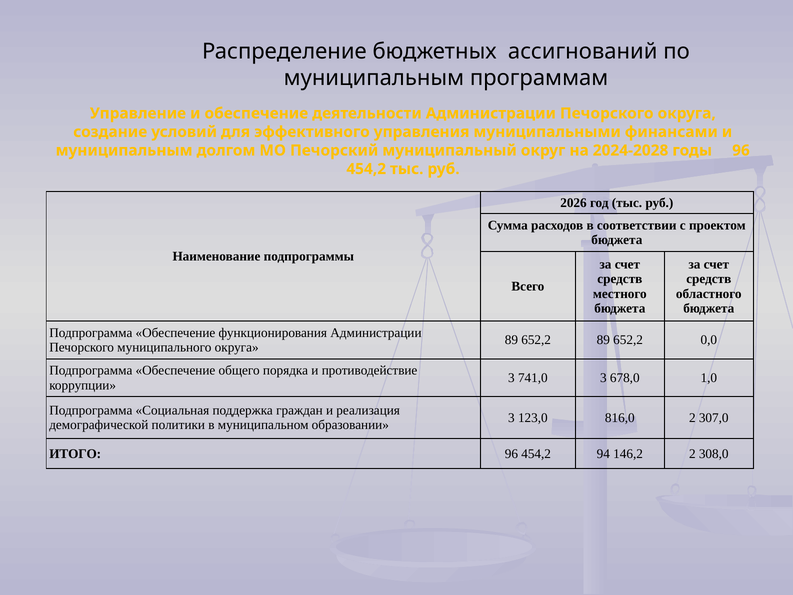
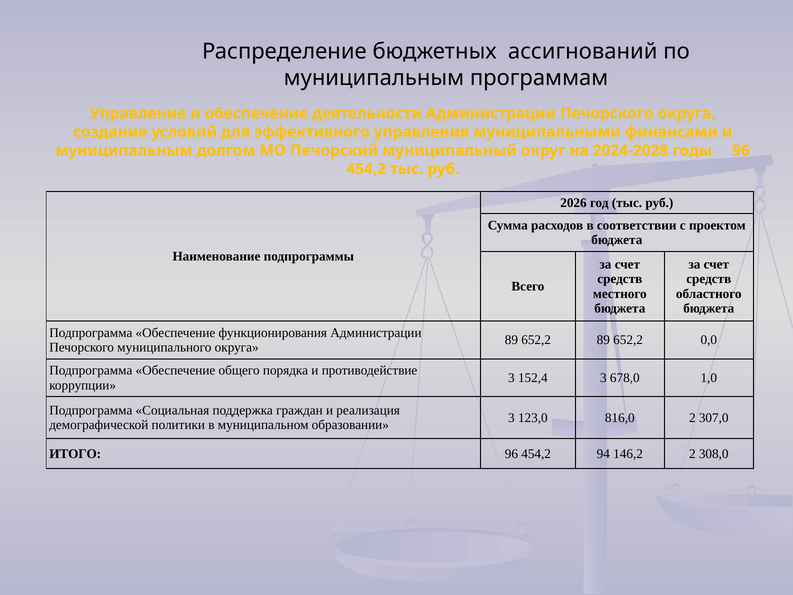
741,0: 741,0 -> 152,4
